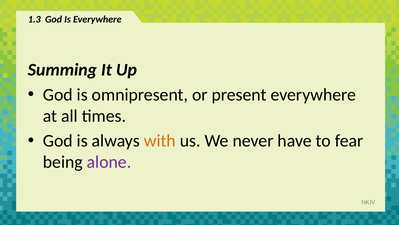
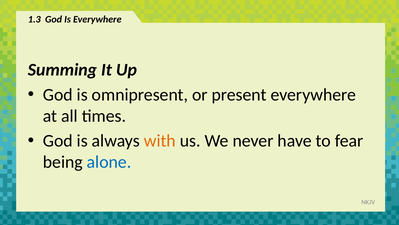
alone colour: purple -> blue
